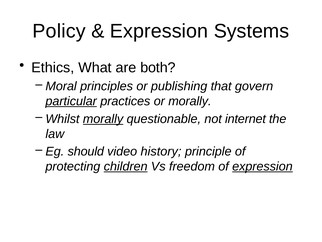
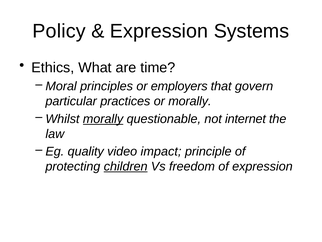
both: both -> time
publishing: publishing -> employers
particular underline: present -> none
should: should -> quality
history: history -> impact
expression at (262, 166) underline: present -> none
